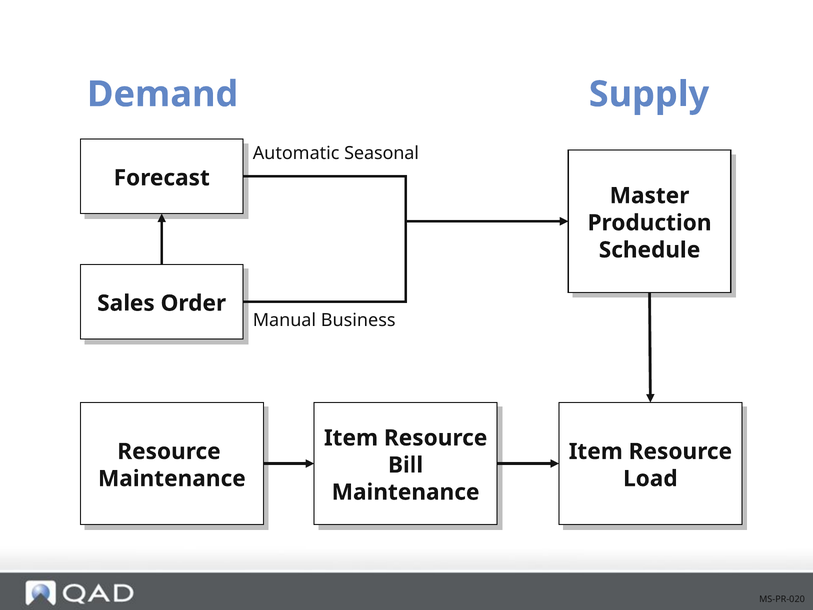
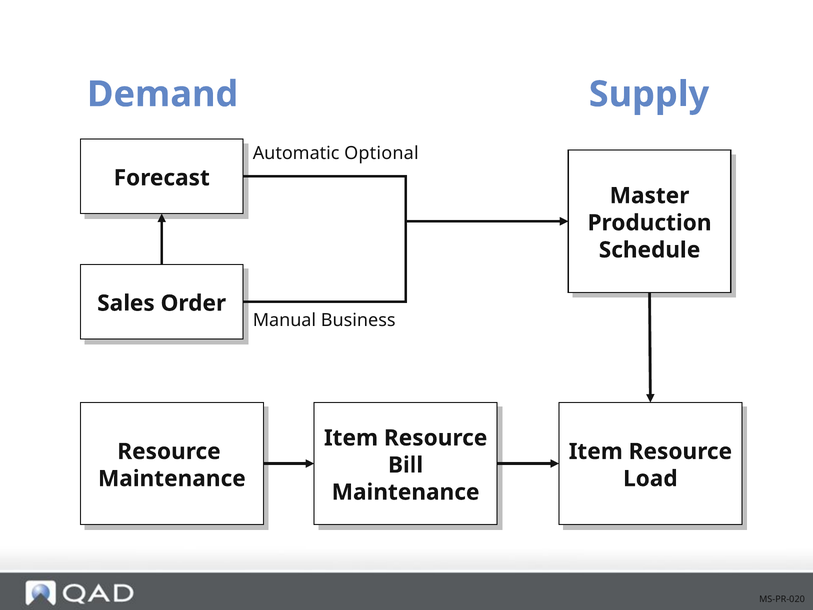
Seasonal: Seasonal -> Optional
